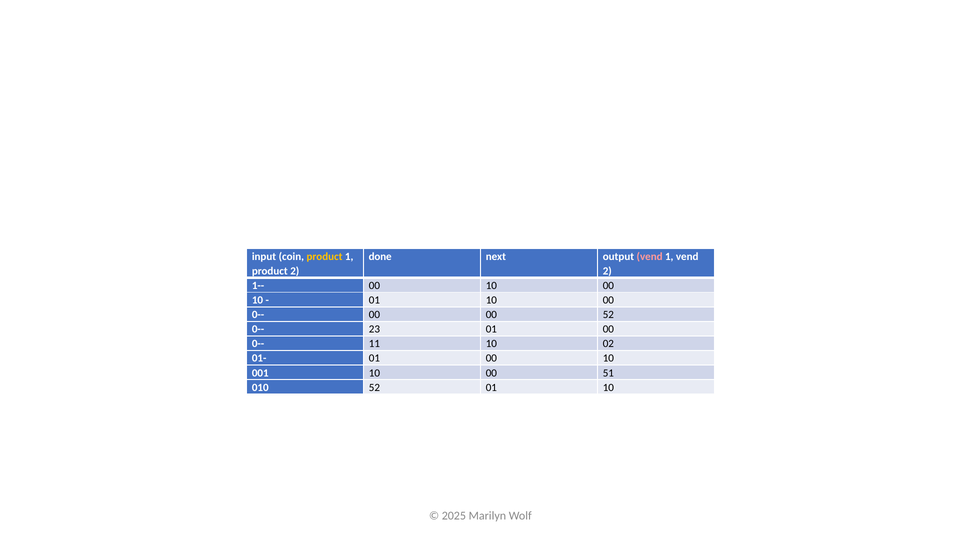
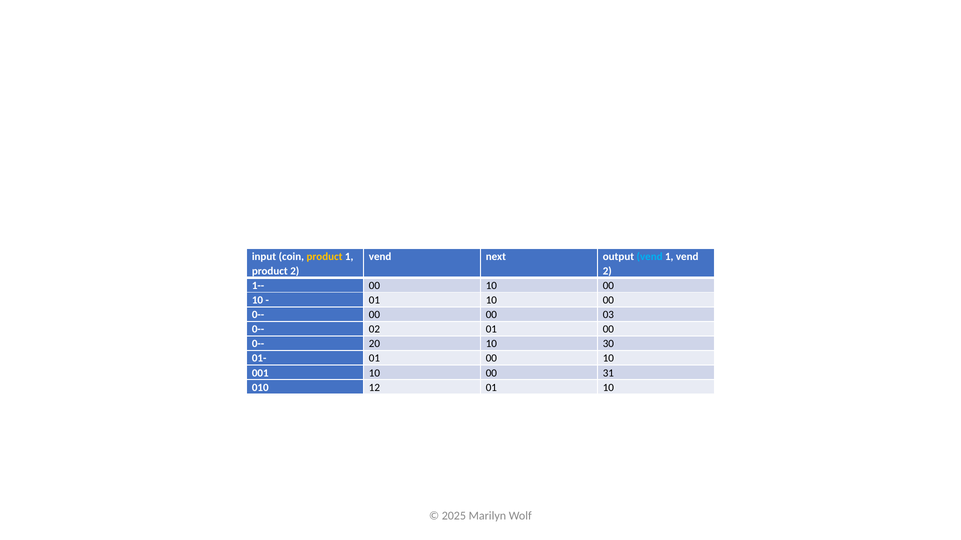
done at (380, 257): done -> vend
vend at (650, 257) colour: pink -> light blue
00 52: 52 -> 03
23: 23 -> 02
11: 11 -> 20
02: 02 -> 30
51: 51 -> 31
010 52: 52 -> 12
